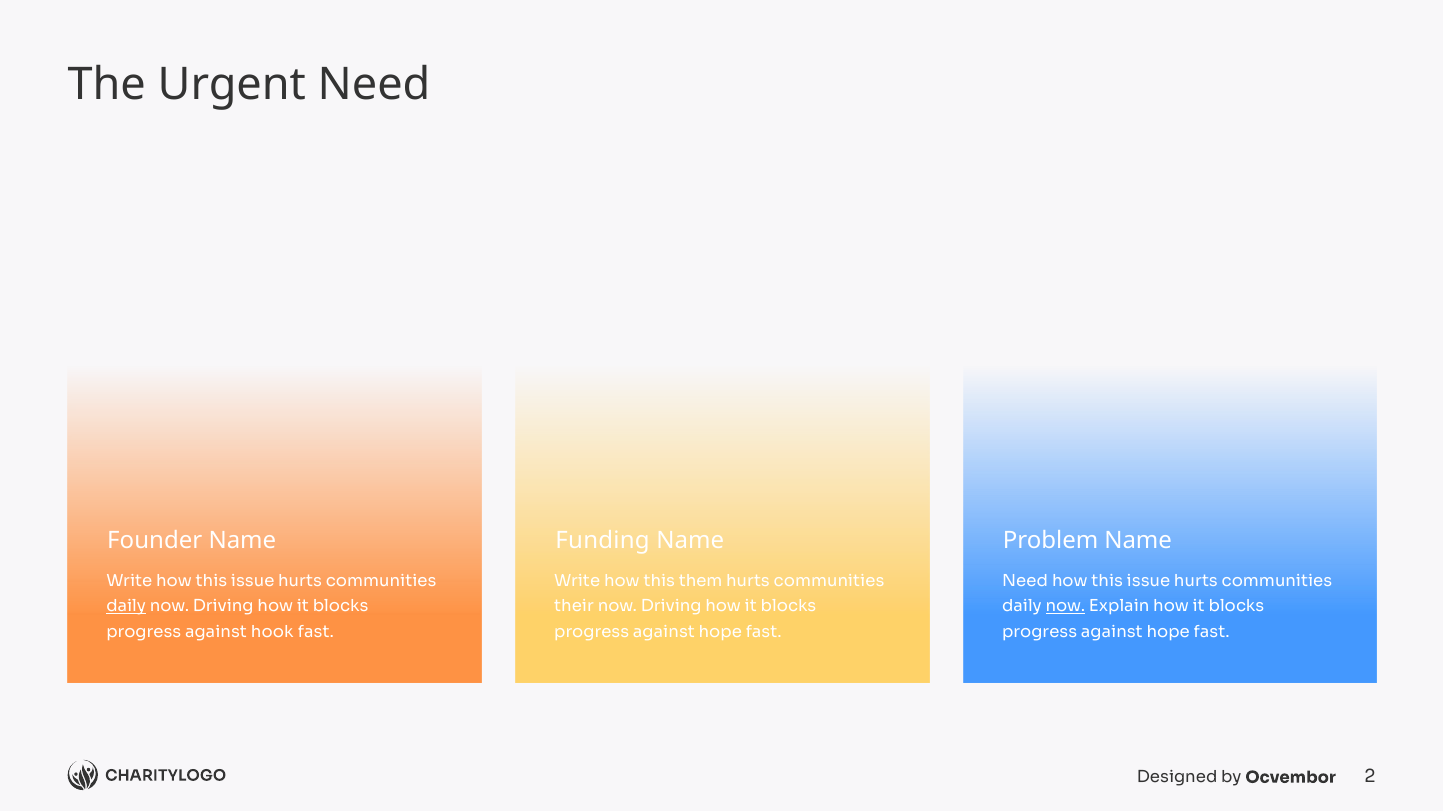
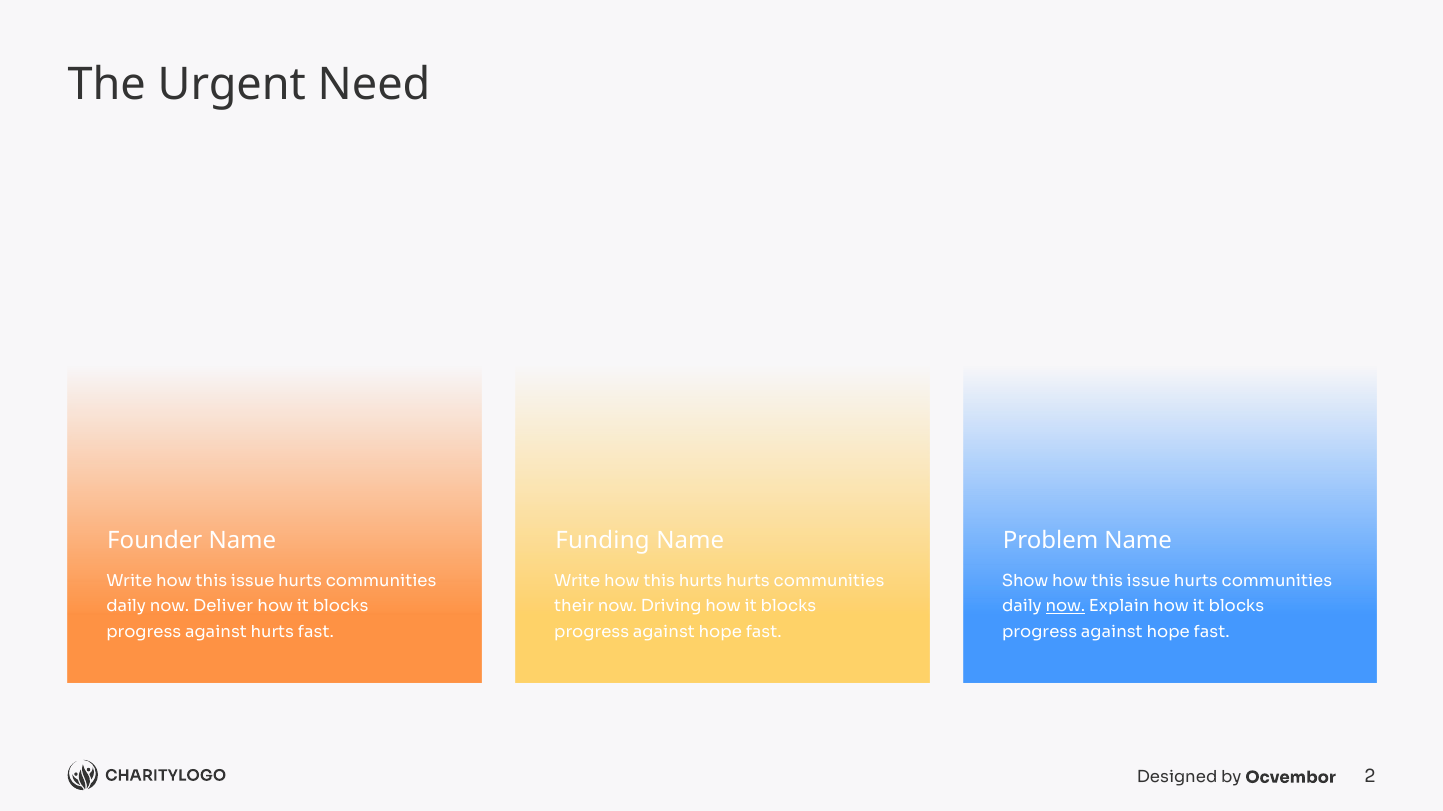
this them: them -> hurts
Need at (1025, 581): Need -> Show
daily at (126, 607) underline: present -> none
Driving at (223, 607): Driving -> Deliver
against hook: hook -> hurts
